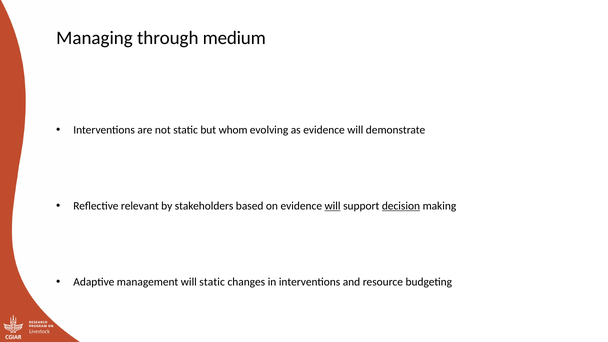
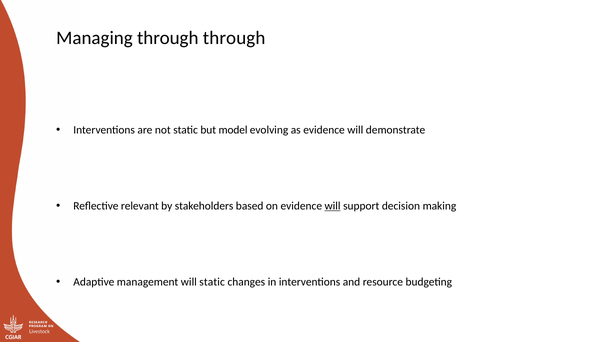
through medium: medium -> through
whom: whom -> model
decision underline: present -> none
